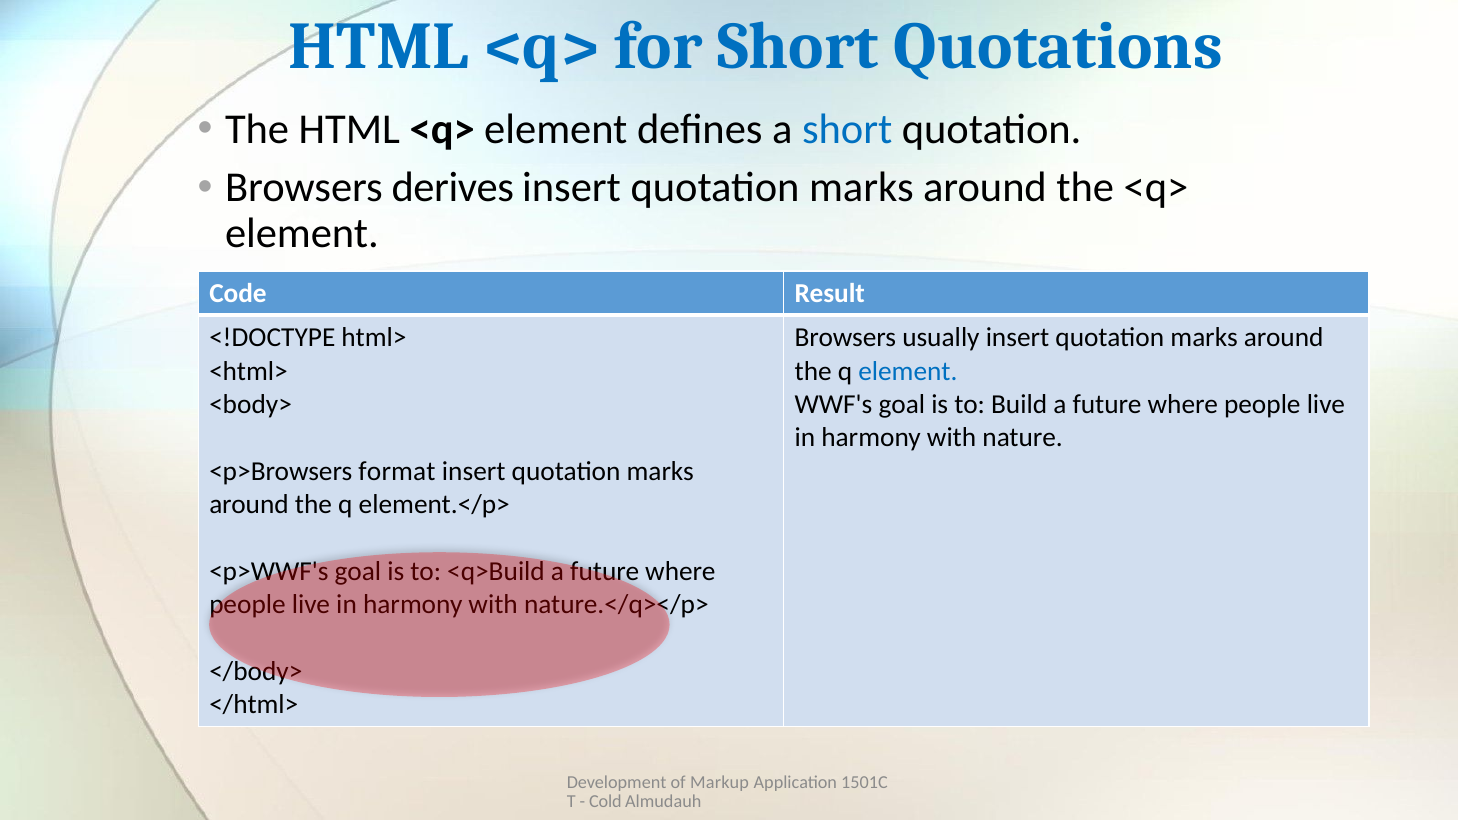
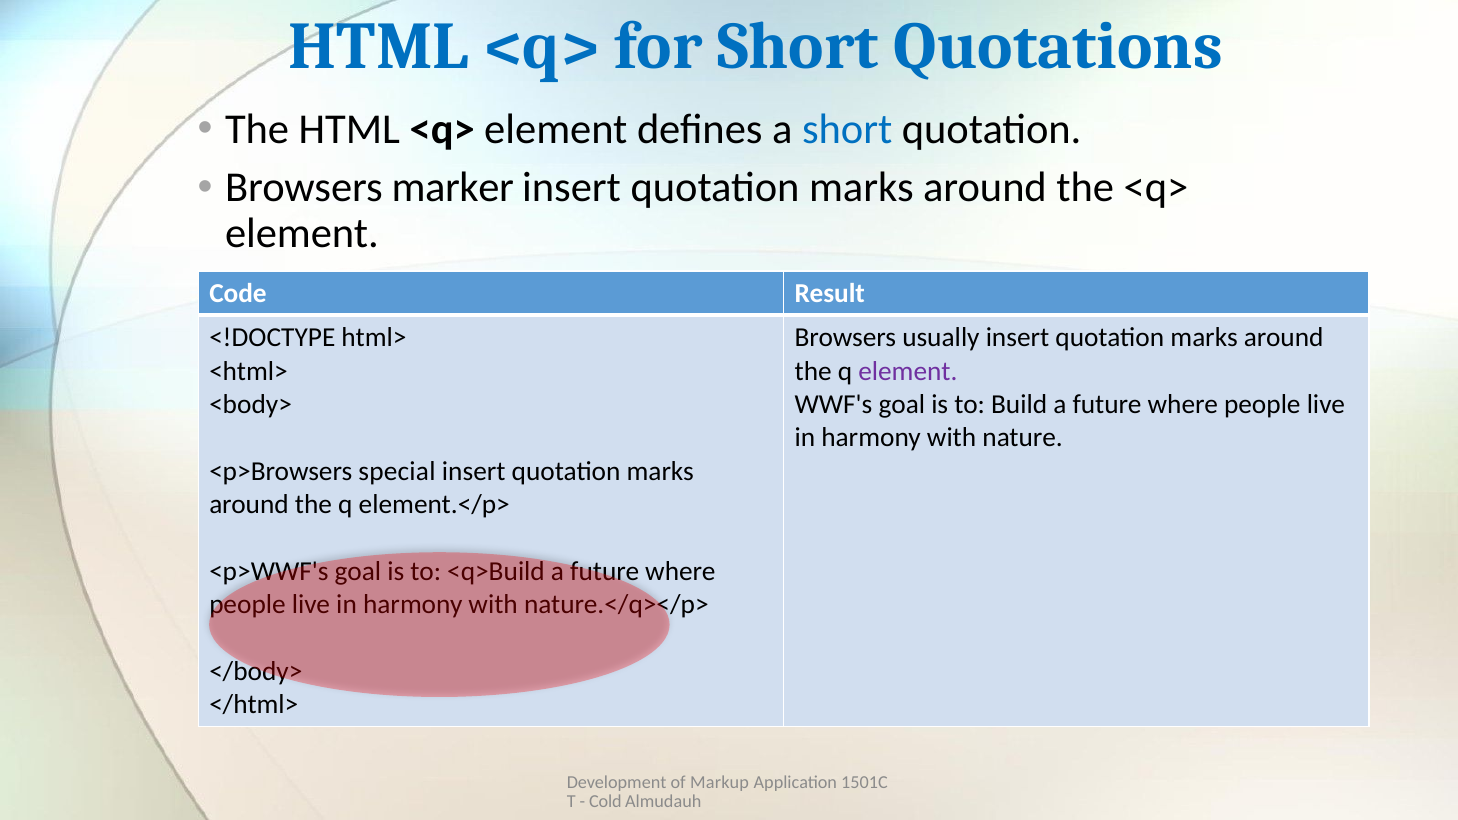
derives: derives -> marker
element at (908, 371) colour: blue -> purple
format: format -> special
